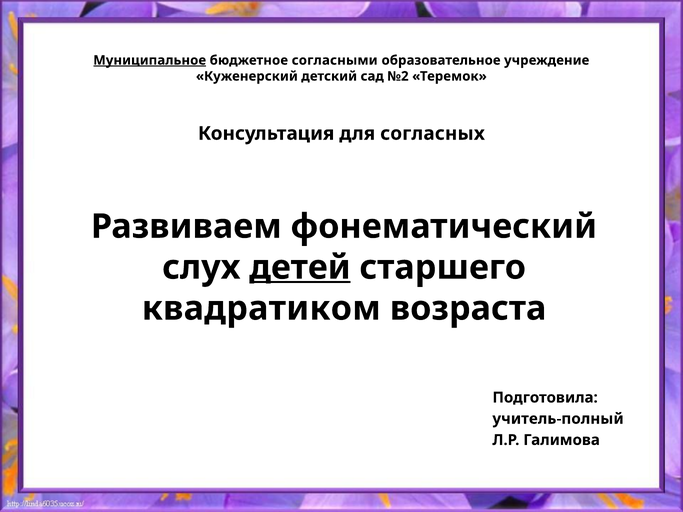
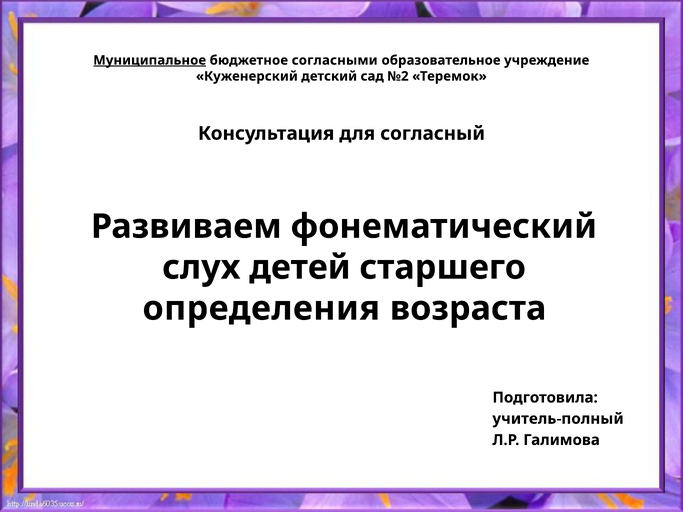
согласных: согласных -> согласный
детей underline: present -> none
квадратиком: квадратиком -> определения
